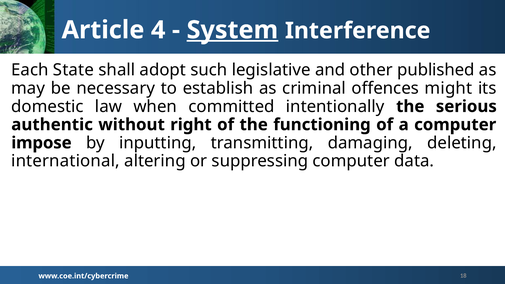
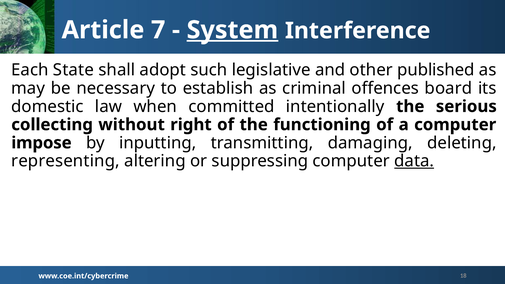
4: 4 -> 7
might: might -> board
authentic: authentic -> collecting
international: international -> representing
data underline: none -> present
